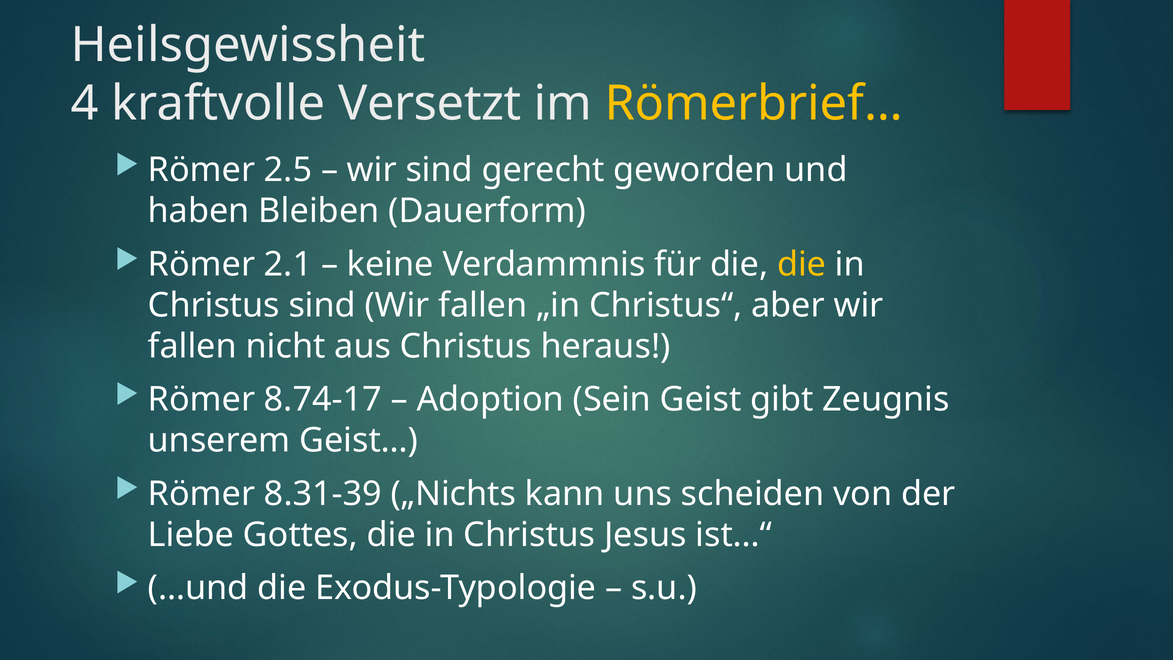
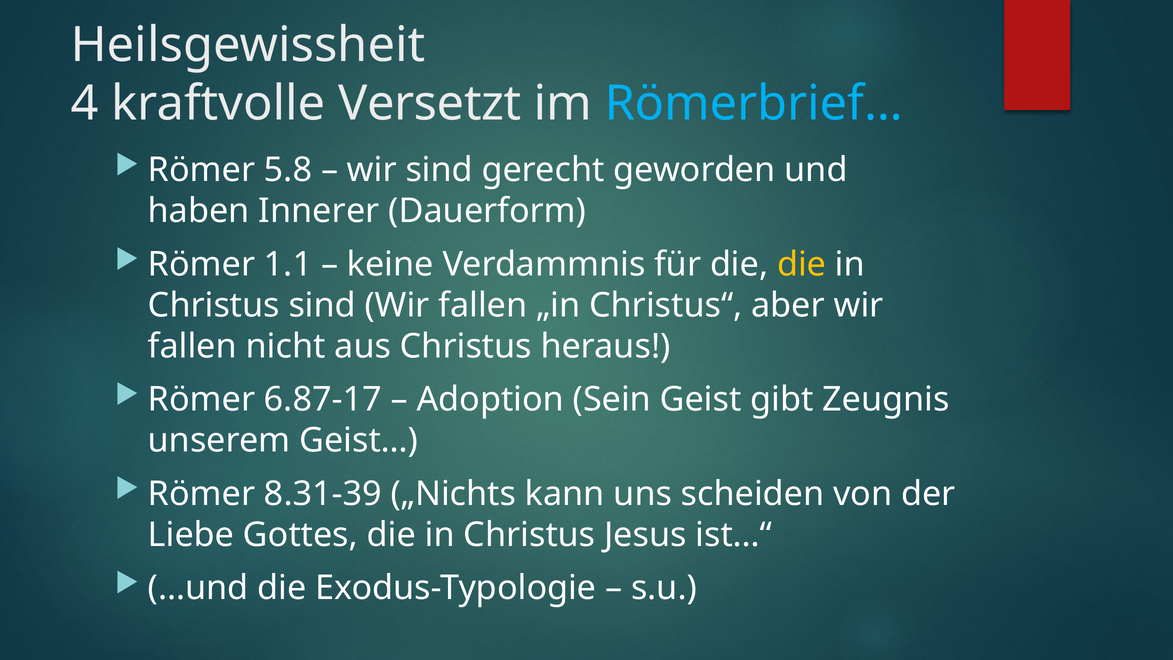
Römerbrief… colour: yellow -> light blue
2.5: 2.5 -> 5.8
Bleiben: Bleiben -> Innerer
2.1: 2.1 -> 1.1
8.74-17: 8.74-17 -> 6.87-17
